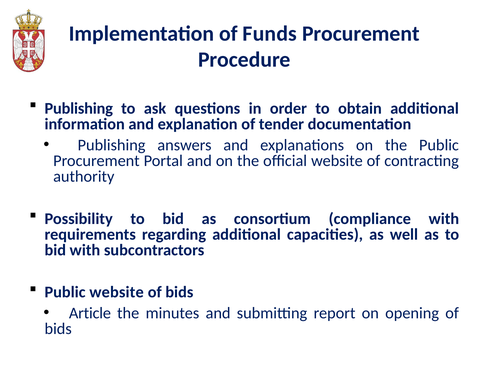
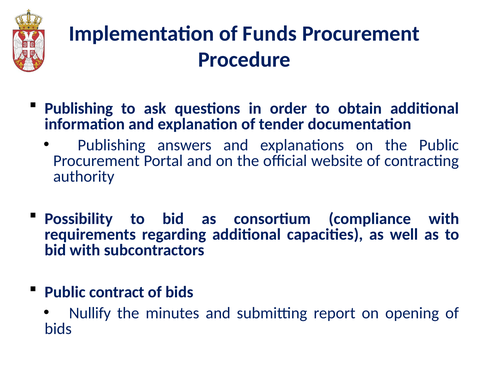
Public website: website -> contract
Article: Article -> Nullify
